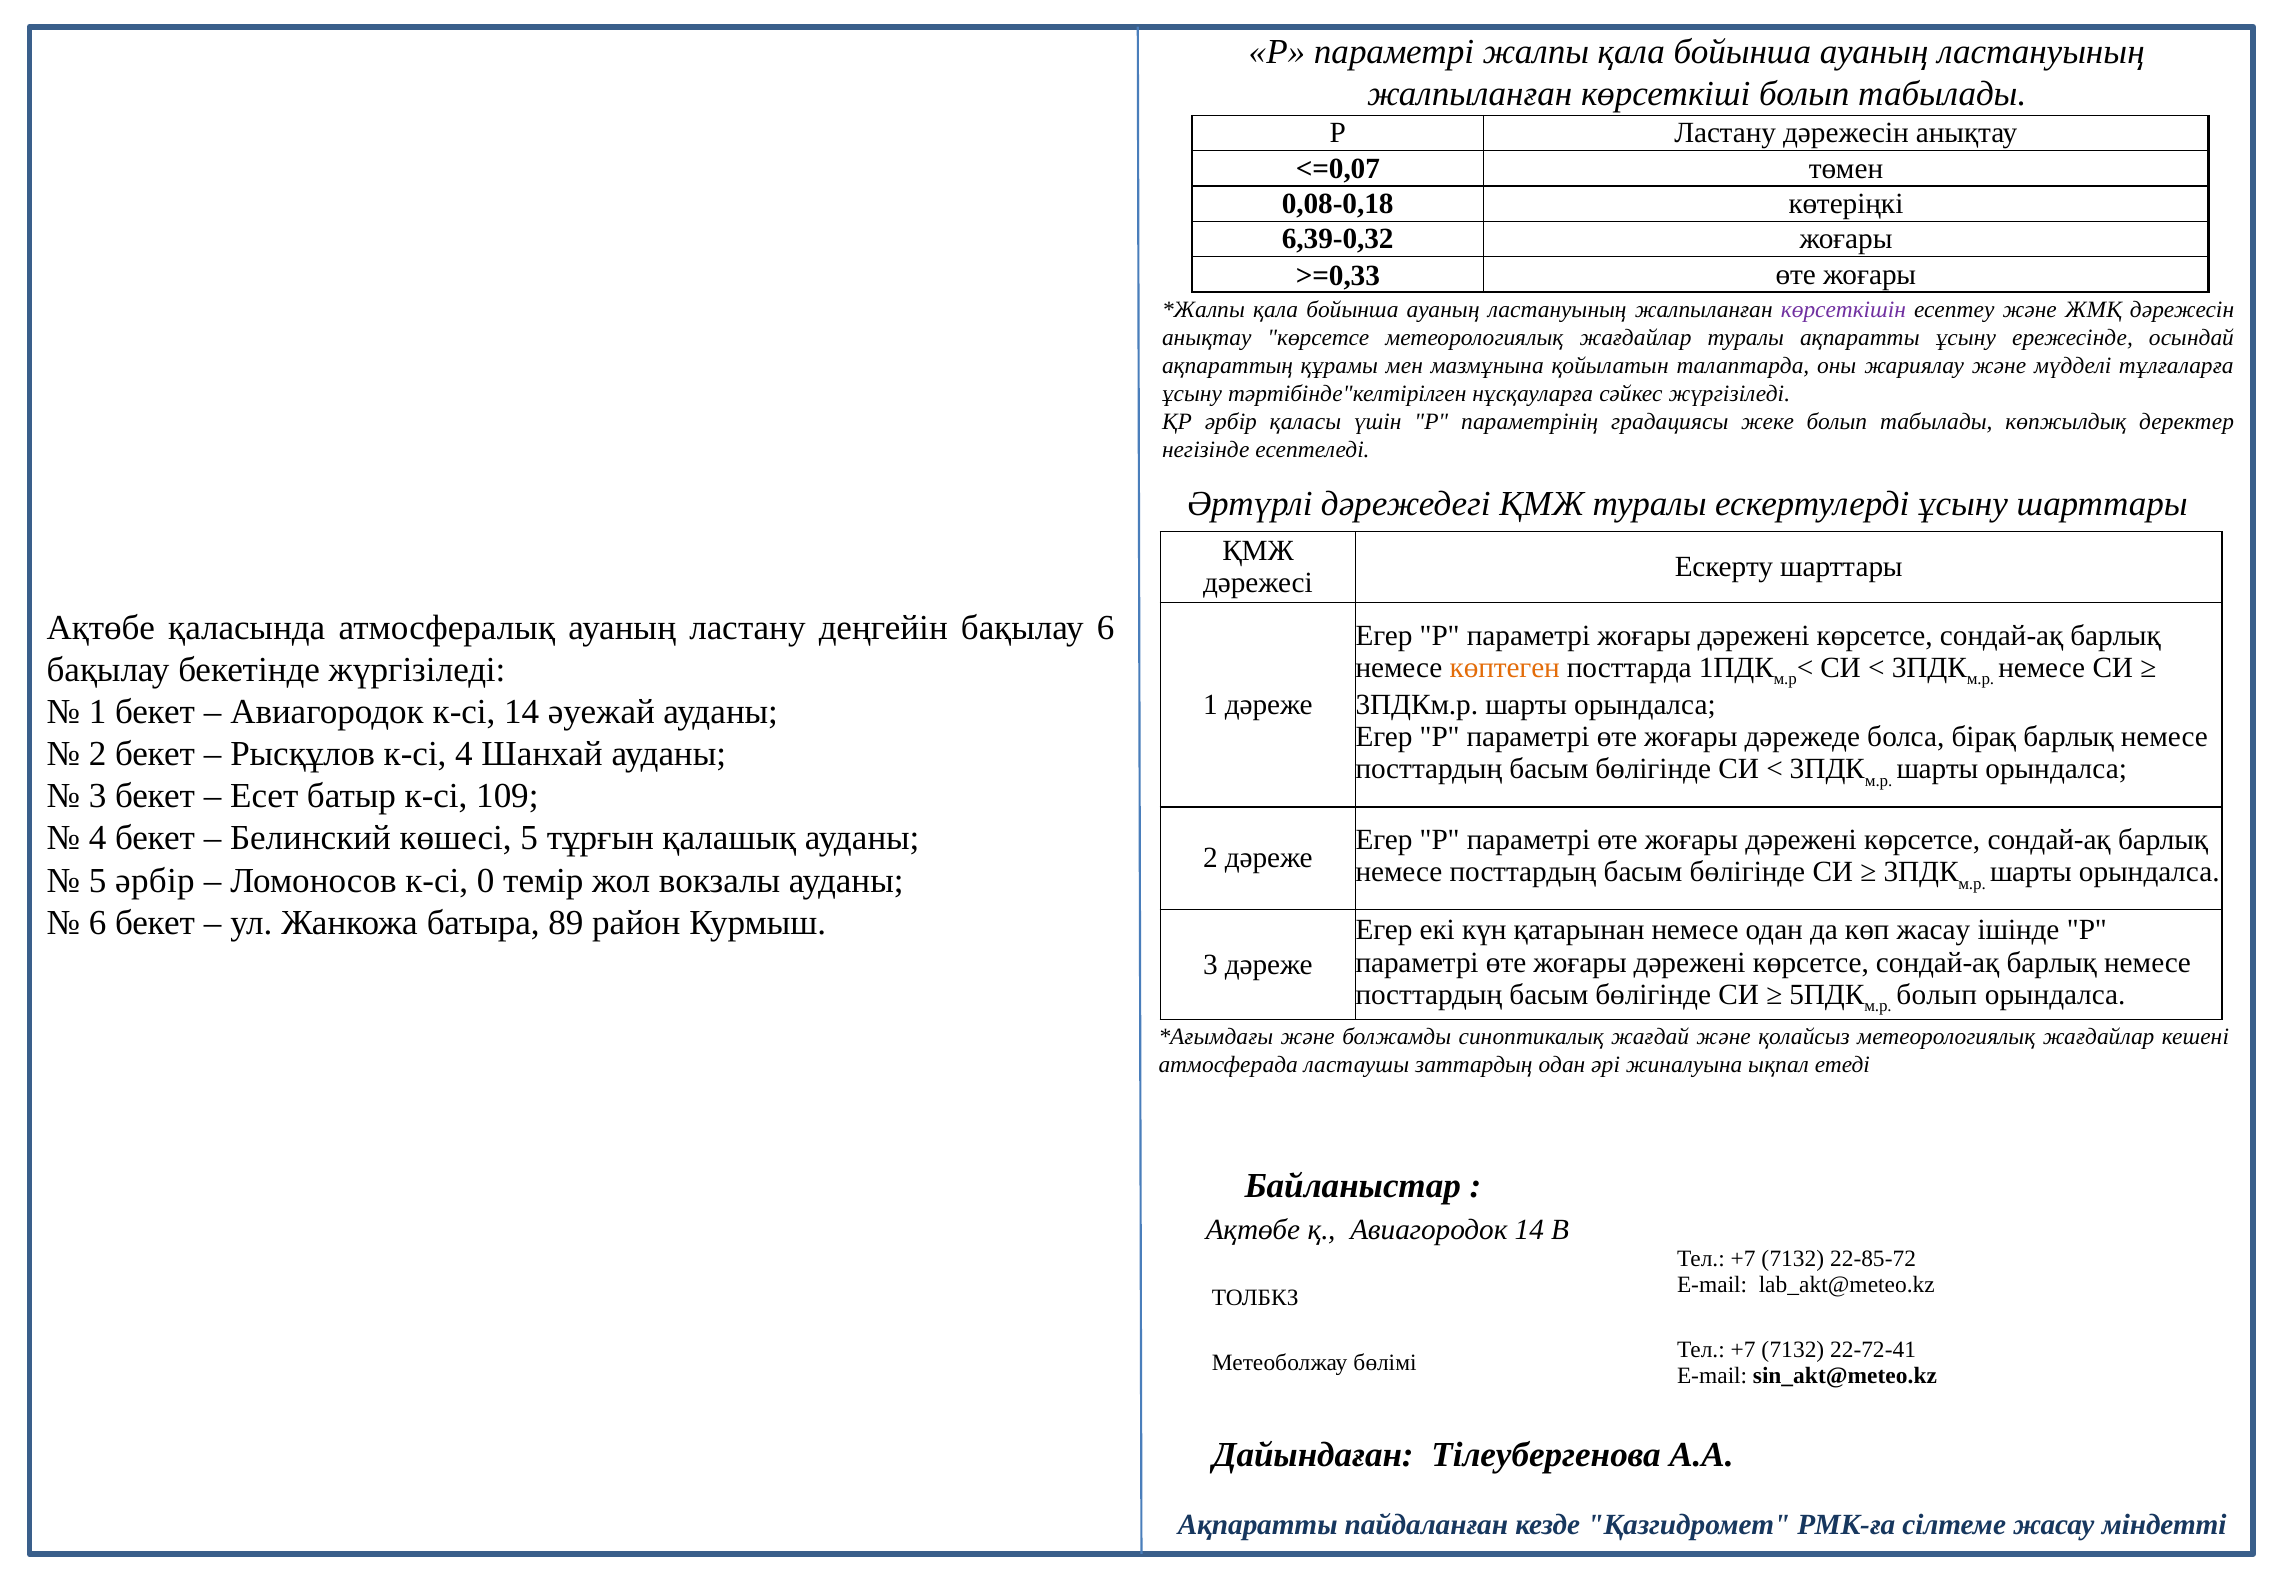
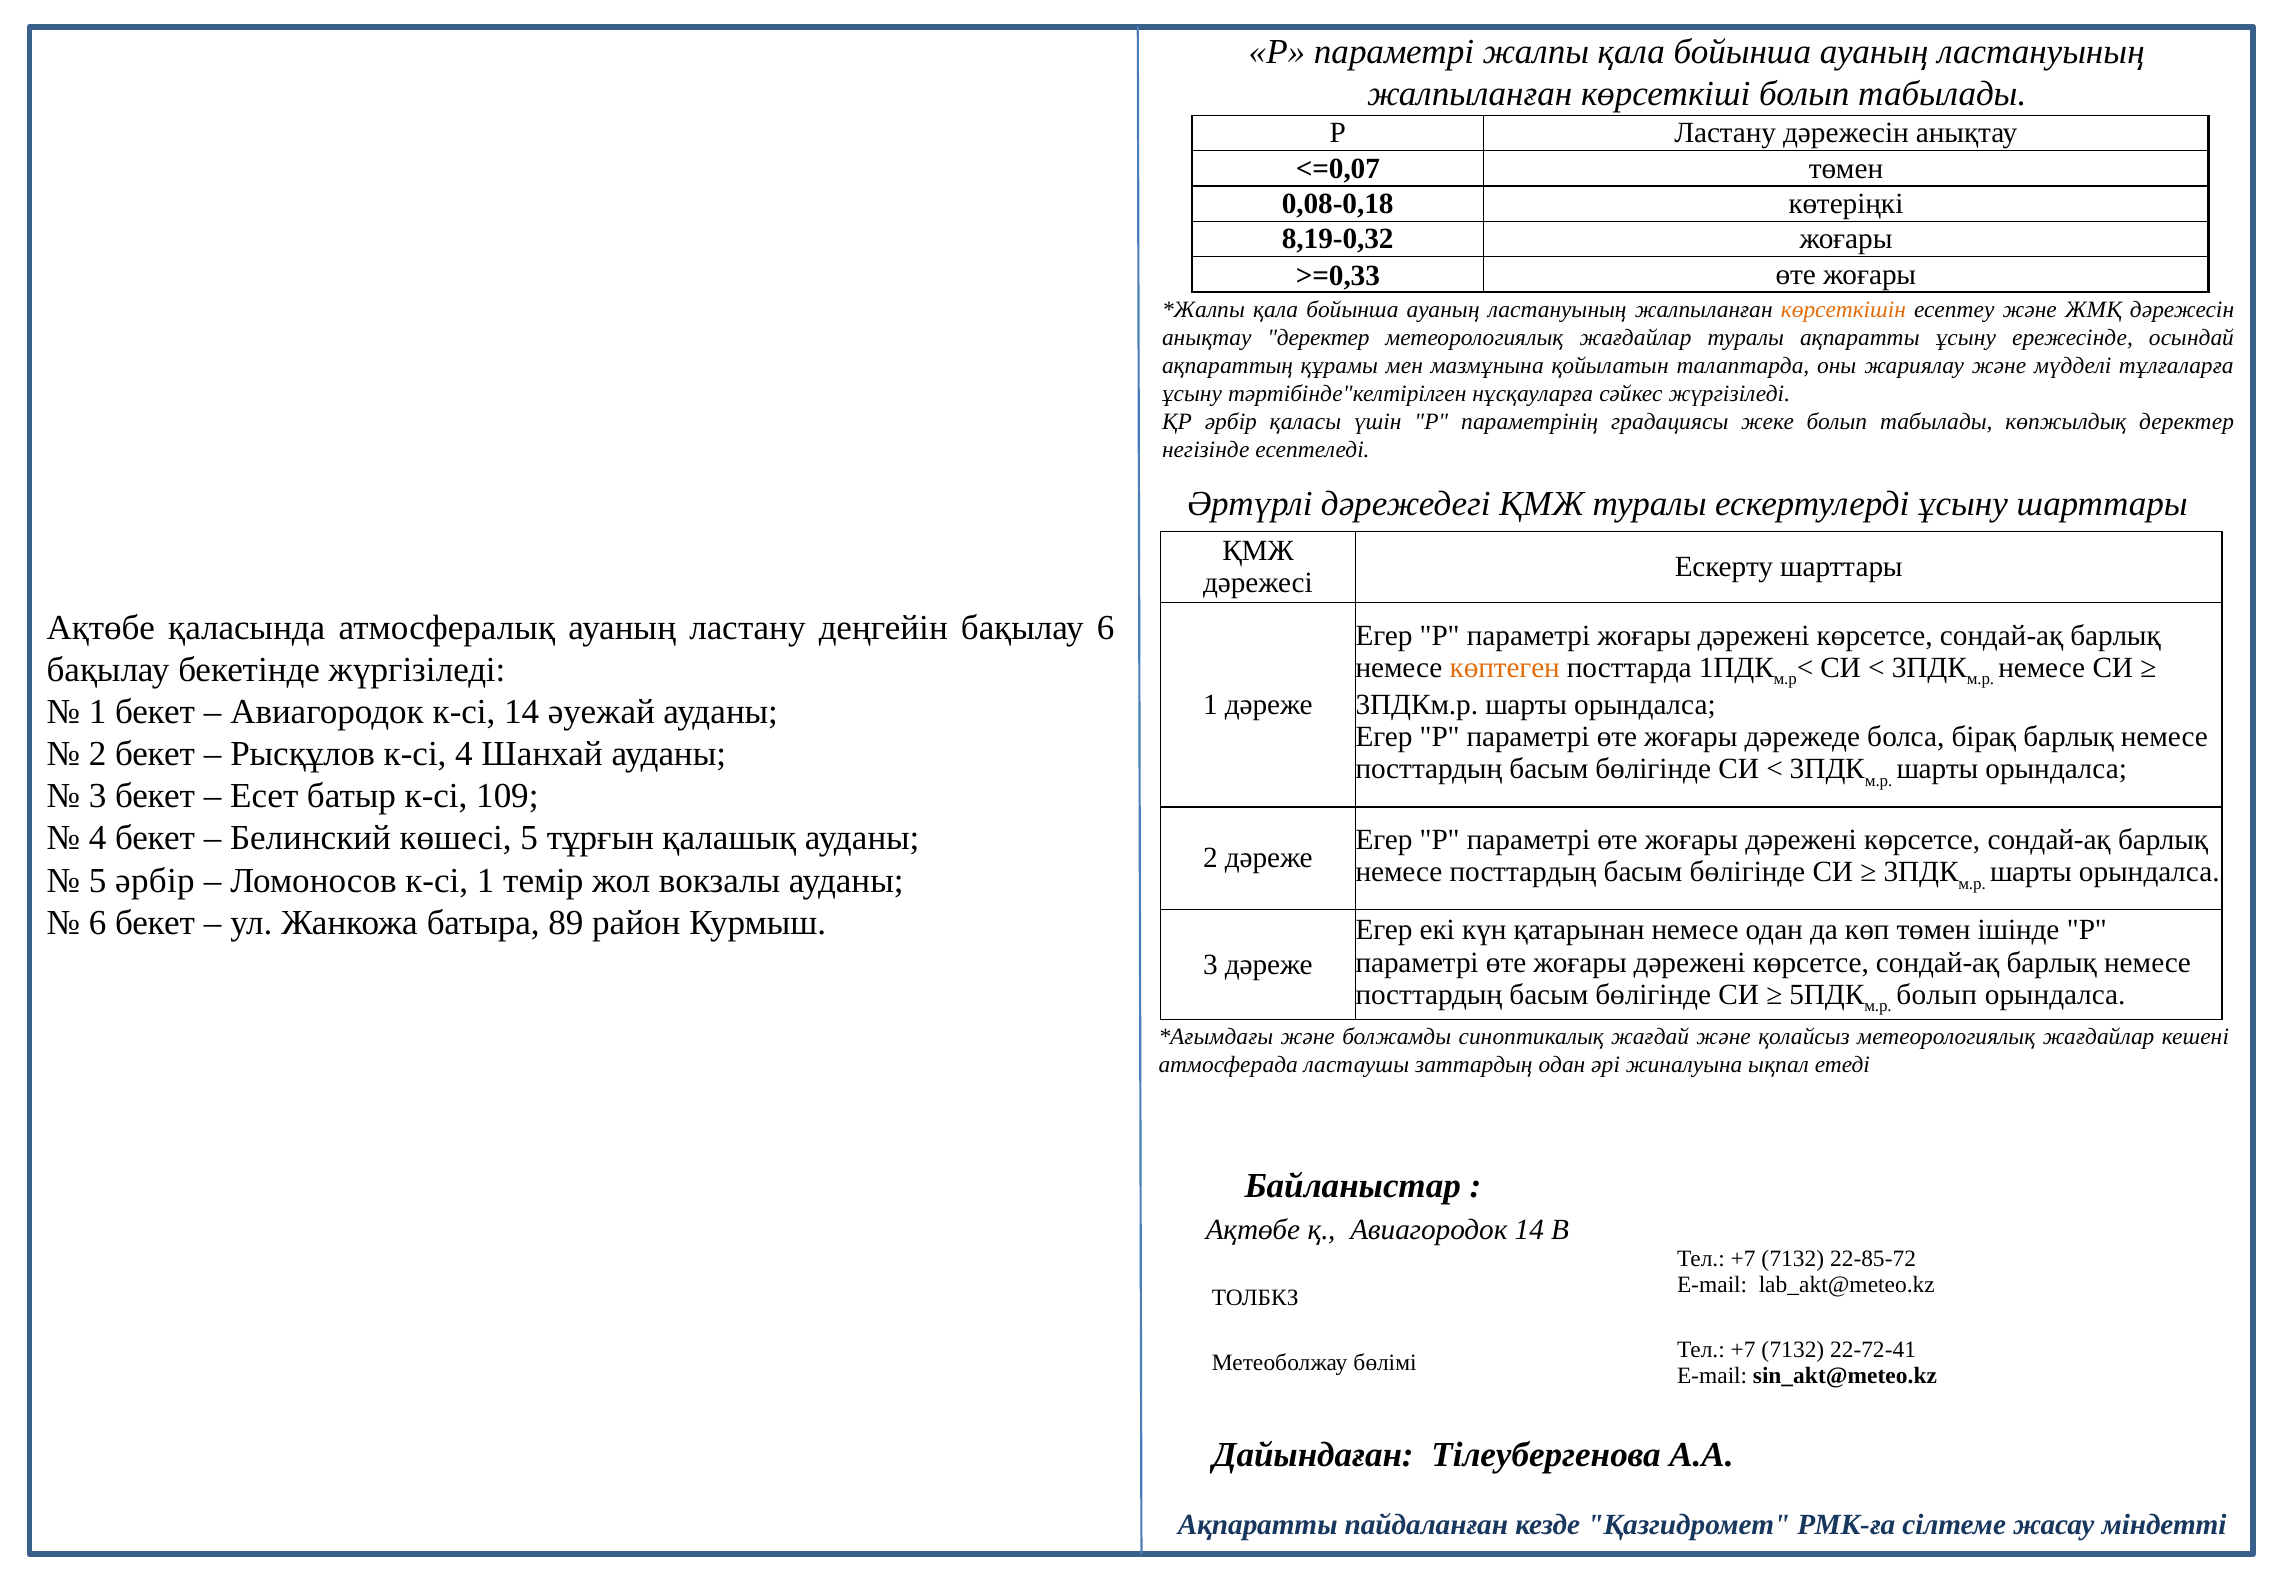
6,39-0,32: 6,39-0,32 -> 8,19-0,32
көрсеткішін colour: purple -> orange
анықтау көрсетсе: көрсетсе -> деректер
к-сі 0: 0 -> 1
көп жасау: жасау -> төмен
